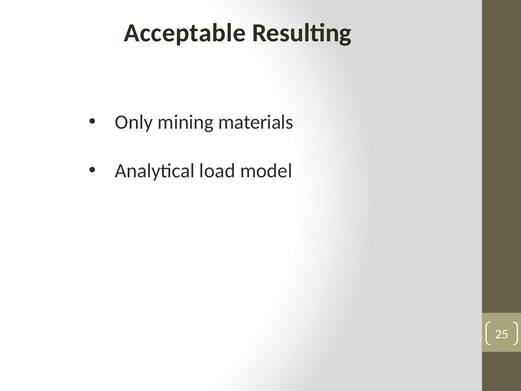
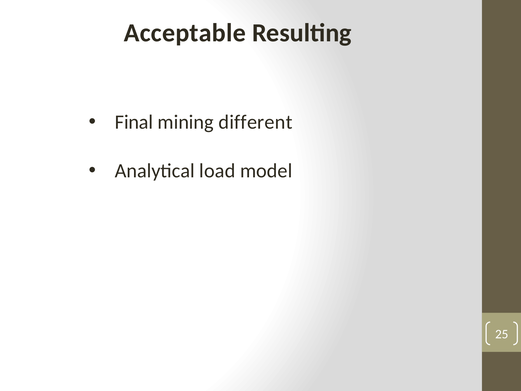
Only: Only -> Final
materials: materials -> different
